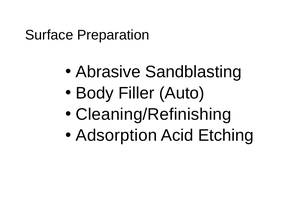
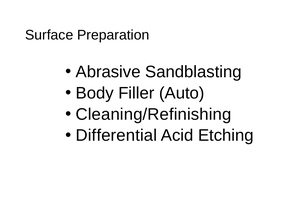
Adsorption: Adsorption -> Differential
